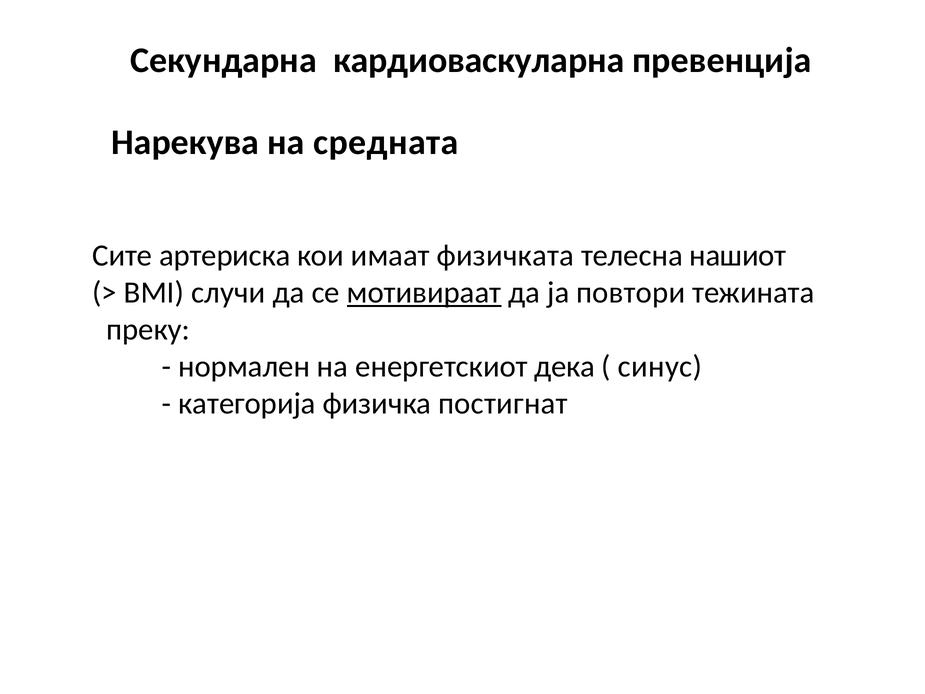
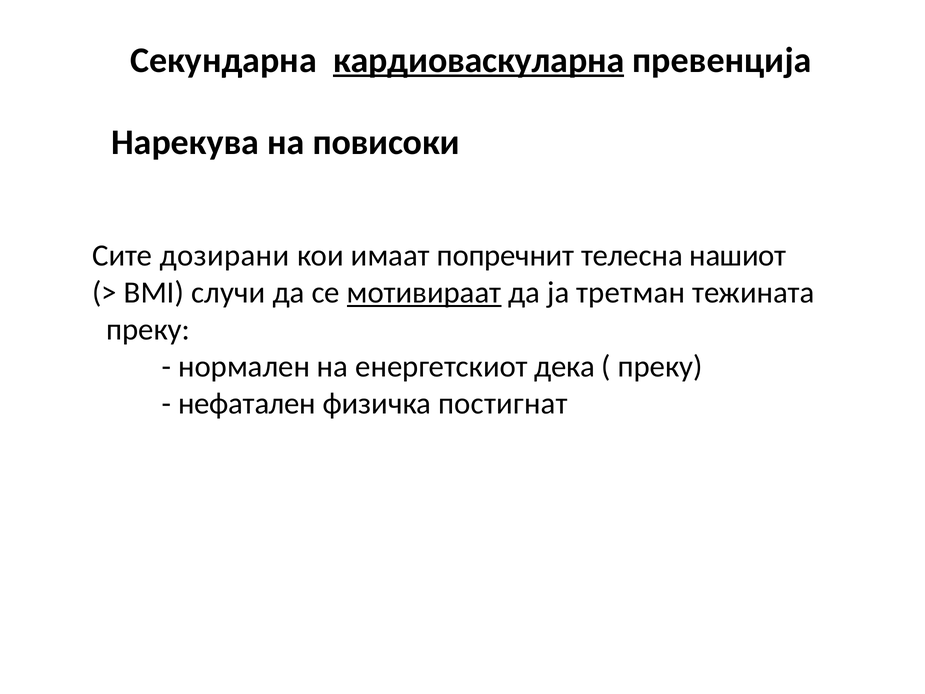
кардиоваскуларна underline: none -> present
средната: средната -> повисоки
артериска: артериска -> дозирани
физичката: физичката -> попречнит
повтори: повтори -> третман
синус at (660, 367): синус -> преку
категорија: категорија -> нефатален
